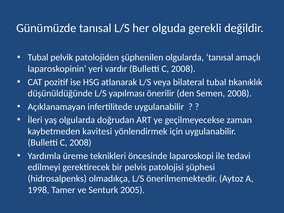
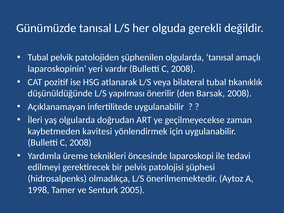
Semen: Semen -> Barsak
